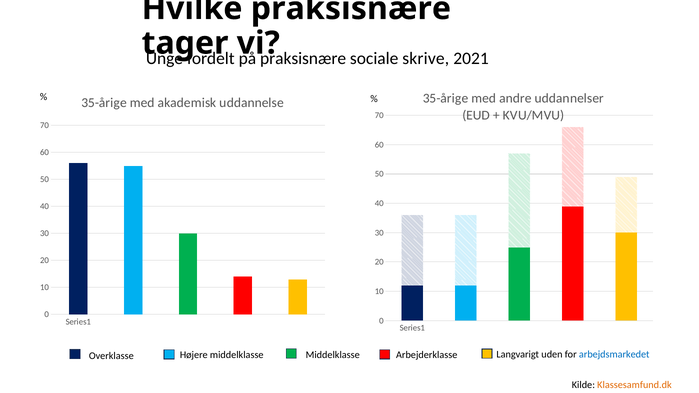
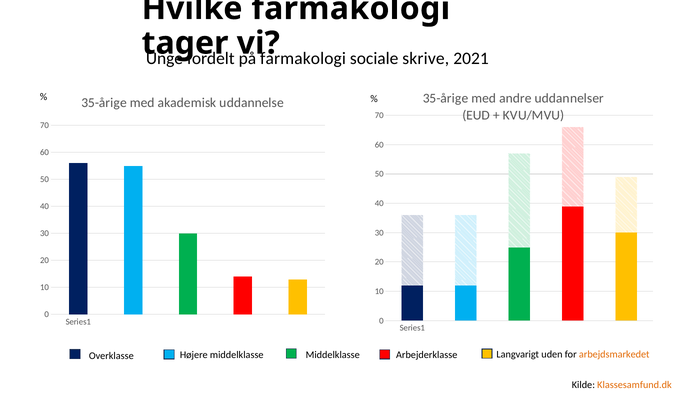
Hvilke praksisnære: praksisnære -> farmakologi
praksisnære at (303, 59): praksisnære -> farmakologi
arbejdsmarkedet colour: blue -> orange
